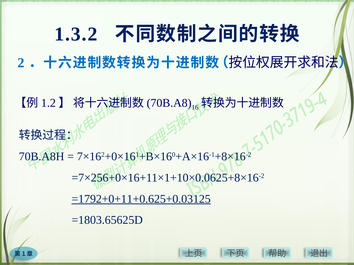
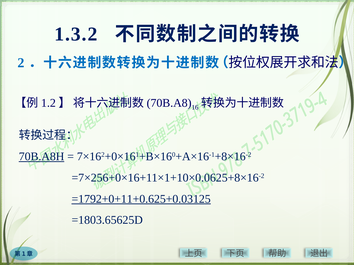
70B.A8H underline: none -> present
